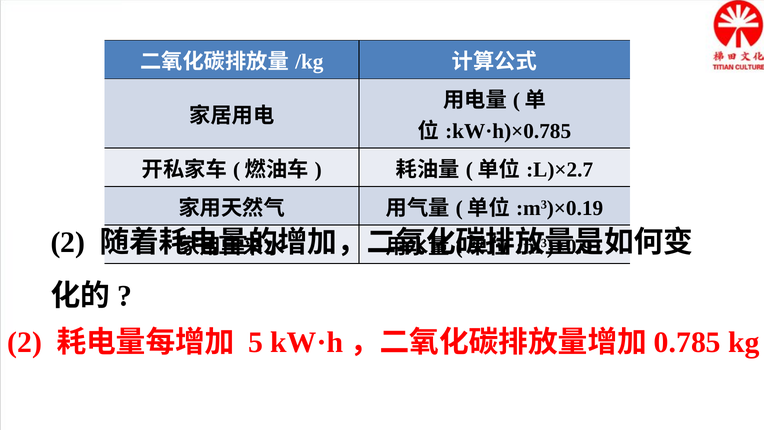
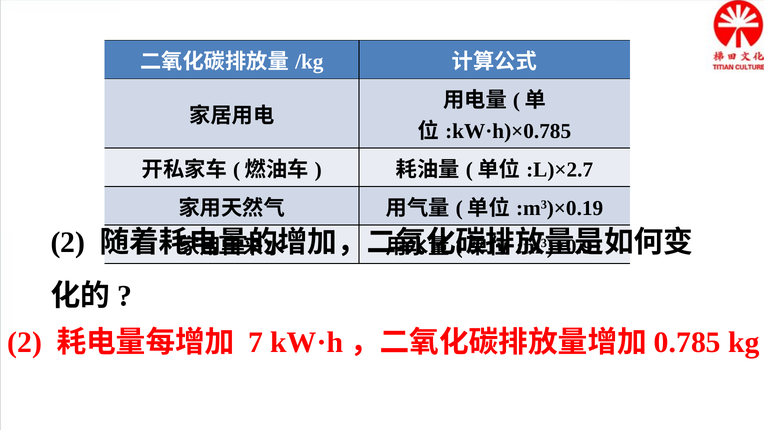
5: 5 -> 7
